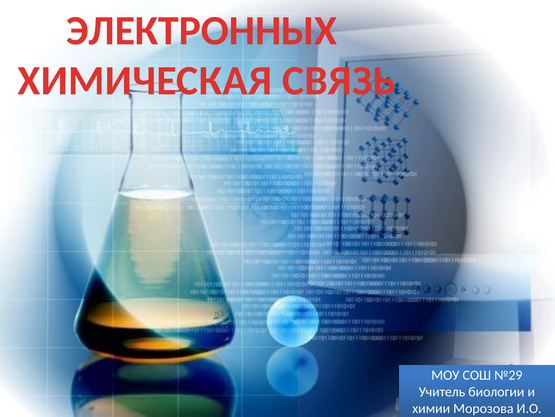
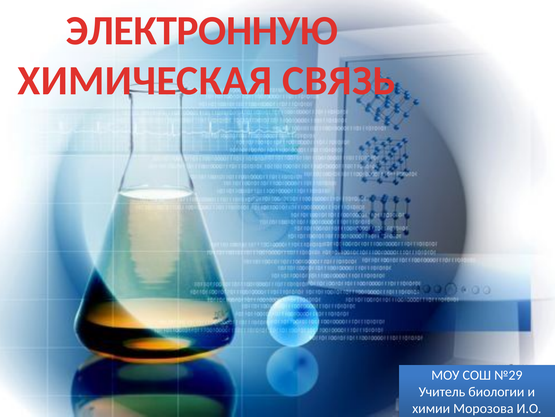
ЭЛЕКТРОННЫХ: ЭЛЕКТРОННЫХ -> ЭЛЕКТРОННУЮ
